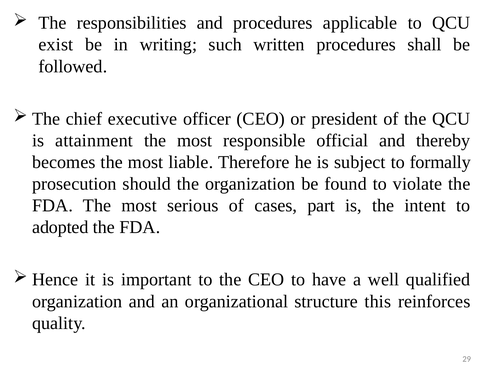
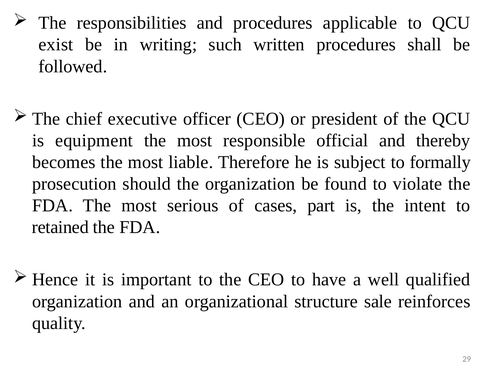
attainment: attainment -> equipment
adopted: adopted -> retained
this: this -> sale
